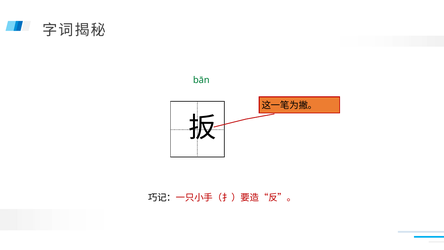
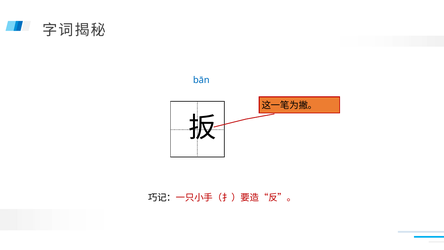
bān colour: green -> blue
